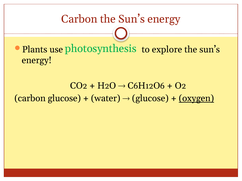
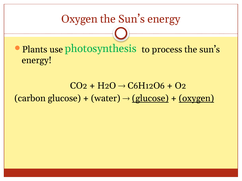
Carbon at (79, 19): Carbon -> Oxygen
explore: explore -> process
glucose at (150, 99) underline: none -> present
